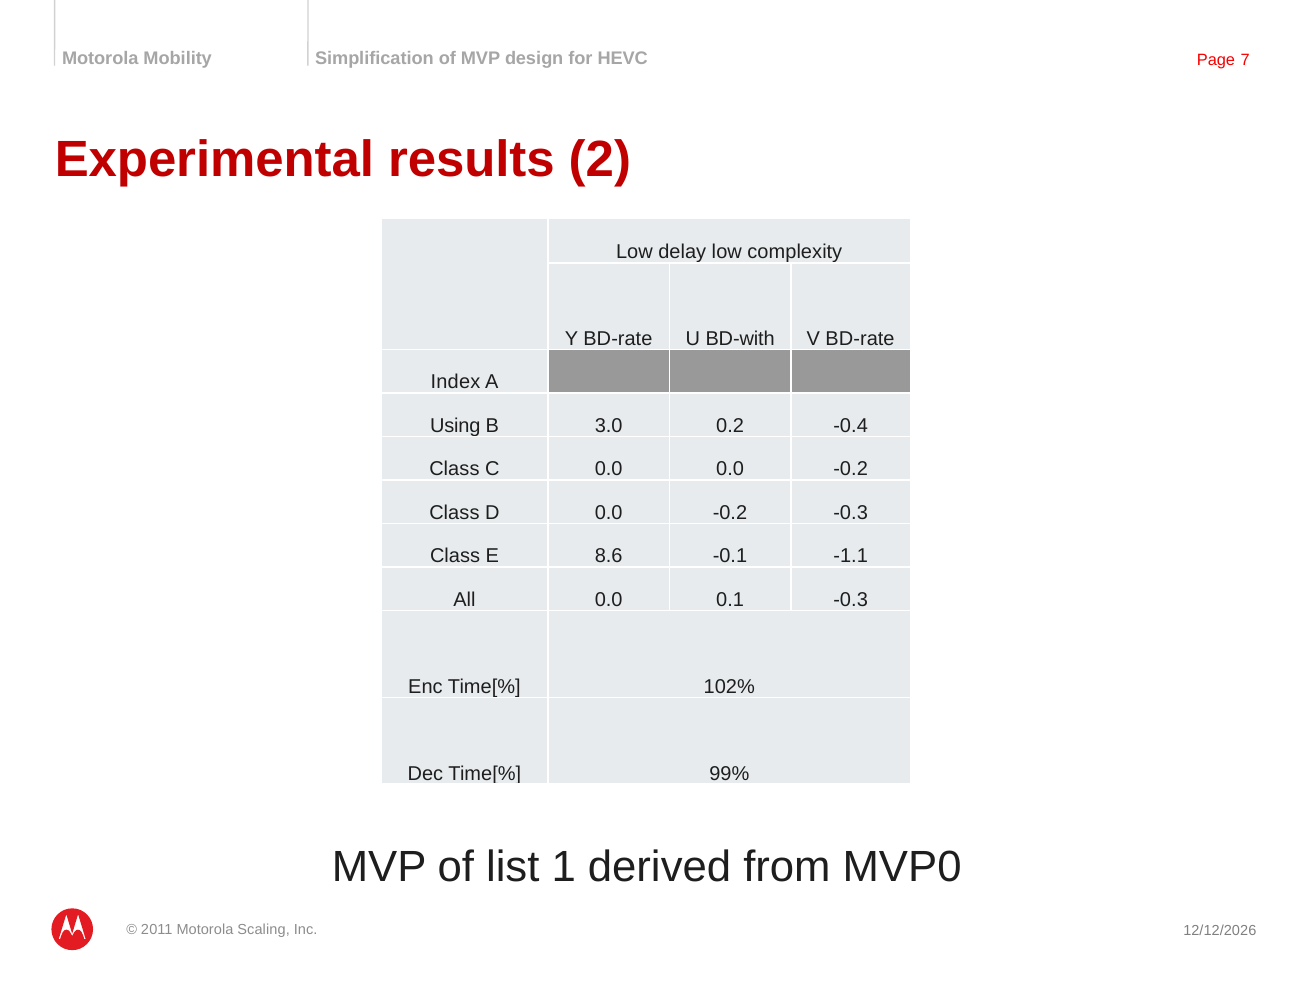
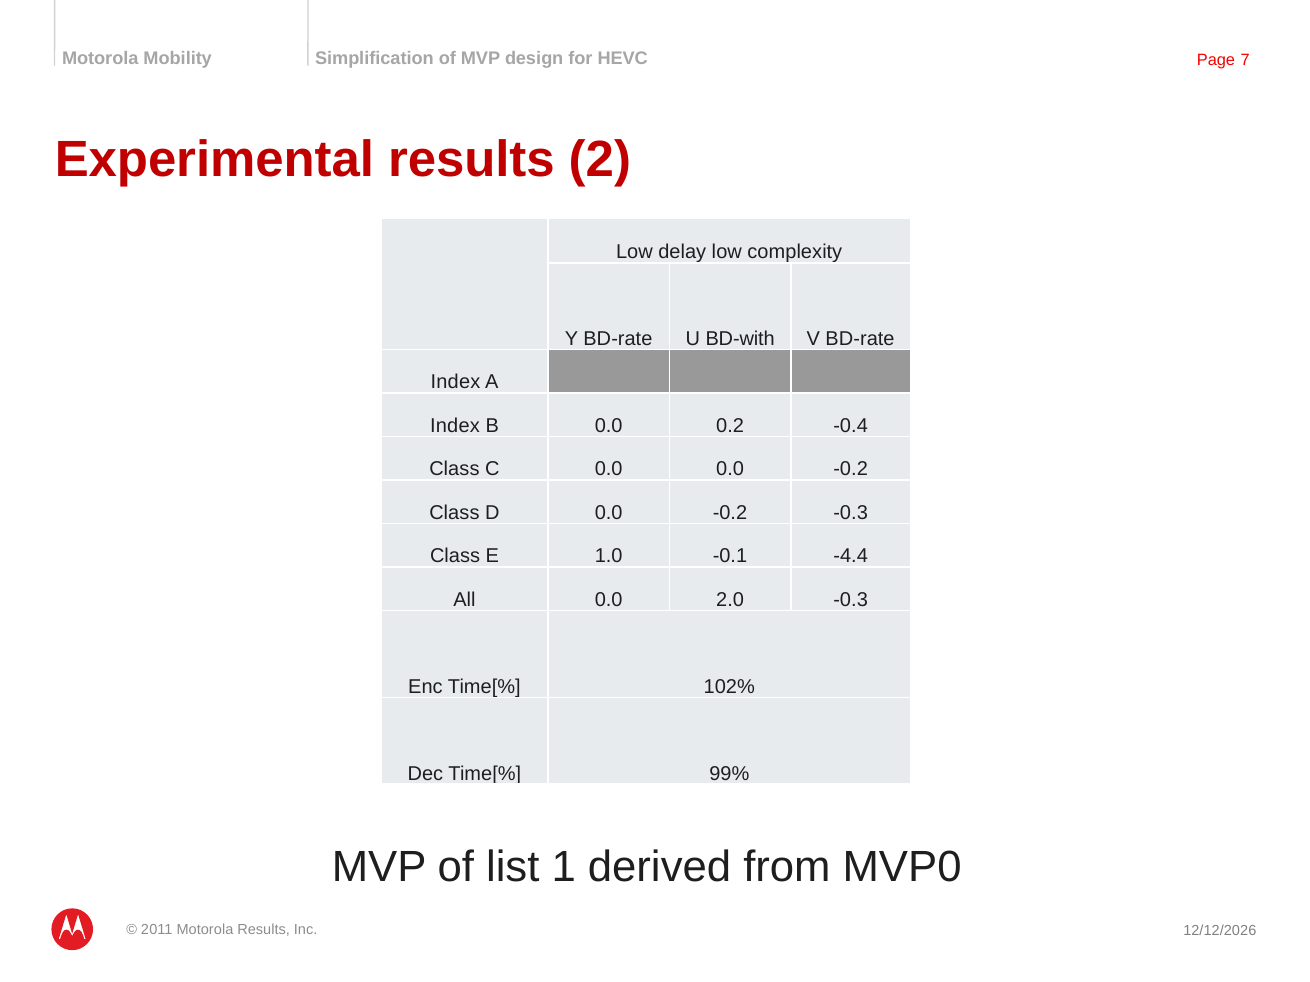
Using at (455, 426): Using -> Index
B 3.0: 3.0 -> 0.0
8.6: 8.6 -> 1.0
-1.1: -1.1 -> -4.4
0.1: 0.1 -> 2.0
Motorola Scaling: Scaling -> Results
